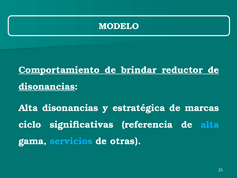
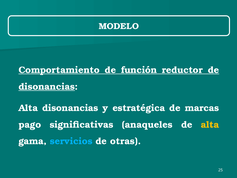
brindar: brindar -> función
ciclo: ciclo -> pago
referencia: referencia -> anaqueles
alta at (210, 124) colour: light blue -> yellow
